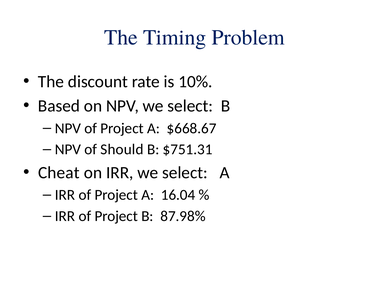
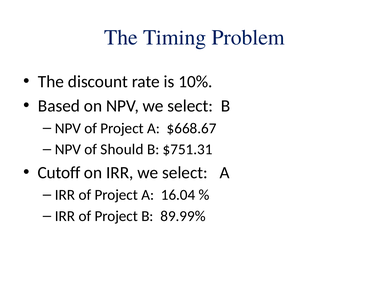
Cheat: Cheat -> Cutoff
87.98%: 87.98% -> 89.99%
